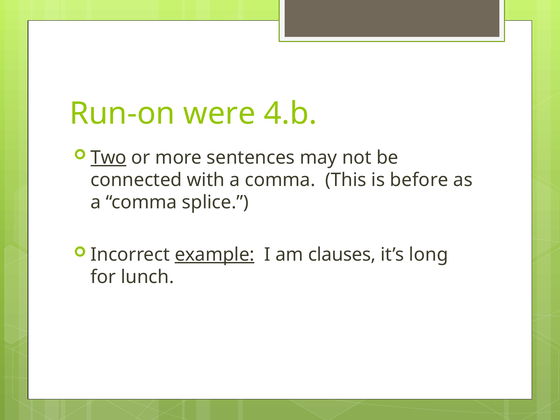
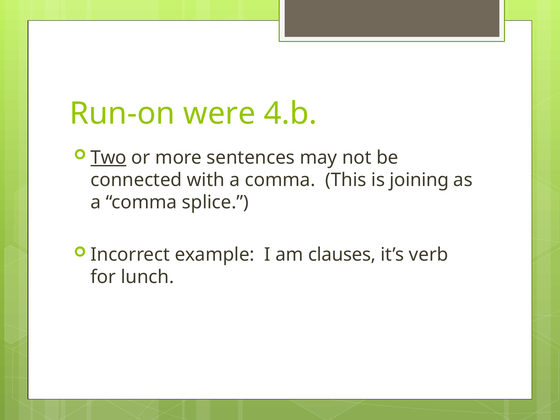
before: before -> joining
example underline: present -> none
long: long -> verb
